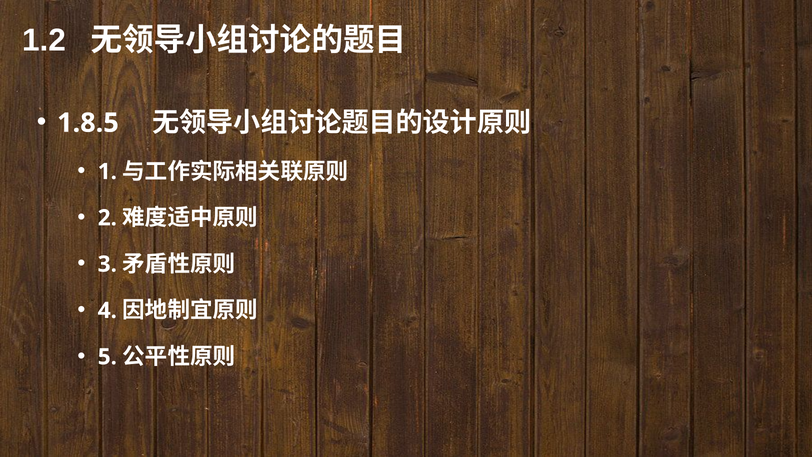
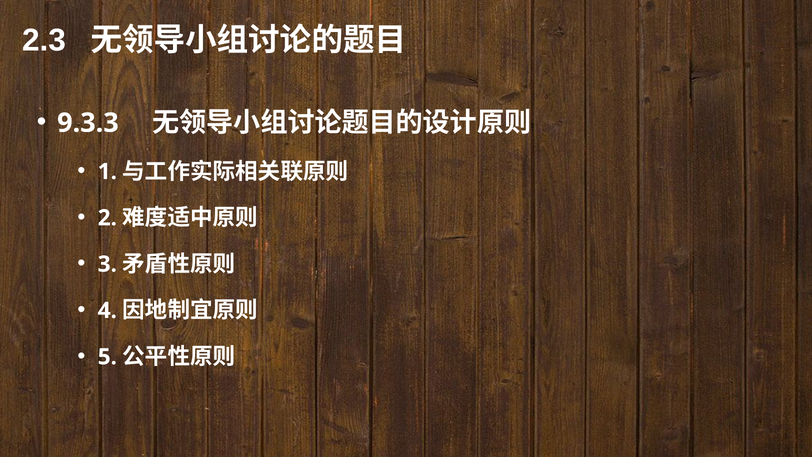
1.2: 1.2 -> 2.3
1.8.5: 1.8.5 -> 9.3.3
